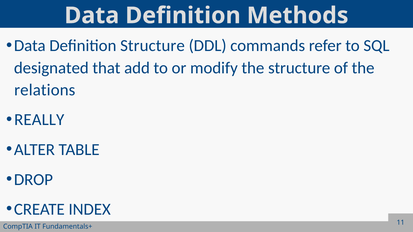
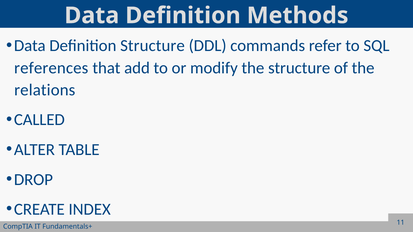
designated: designated -> references
REALLY: REALLY -> CALLED
